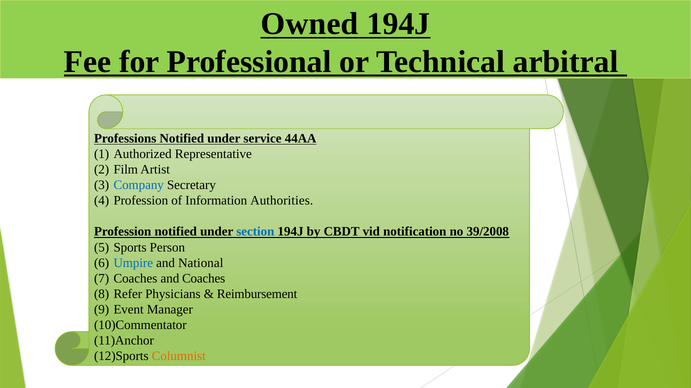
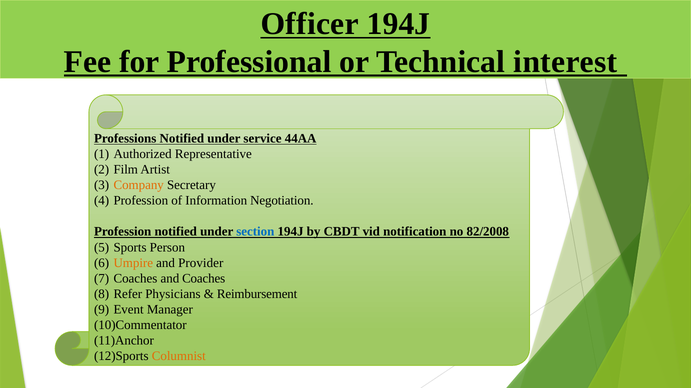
Owned: Owned -> Officer
arbitral: arbitral -> interest
Company colour: blue -> orange
Authorities: Authorities -> Negotiation
39/2008: 39/2008 -> 82/2008
Umpire colour: blue -> orange
National: National -> Provider
